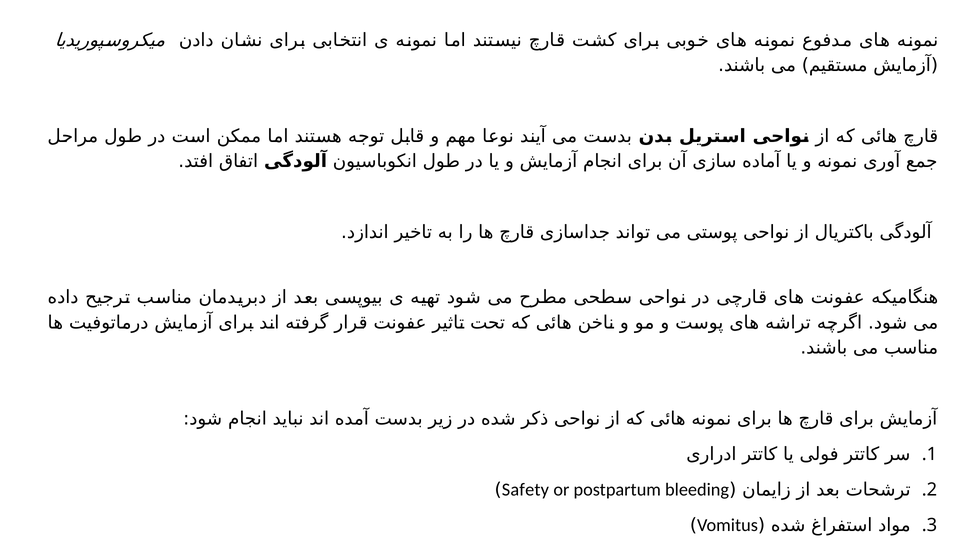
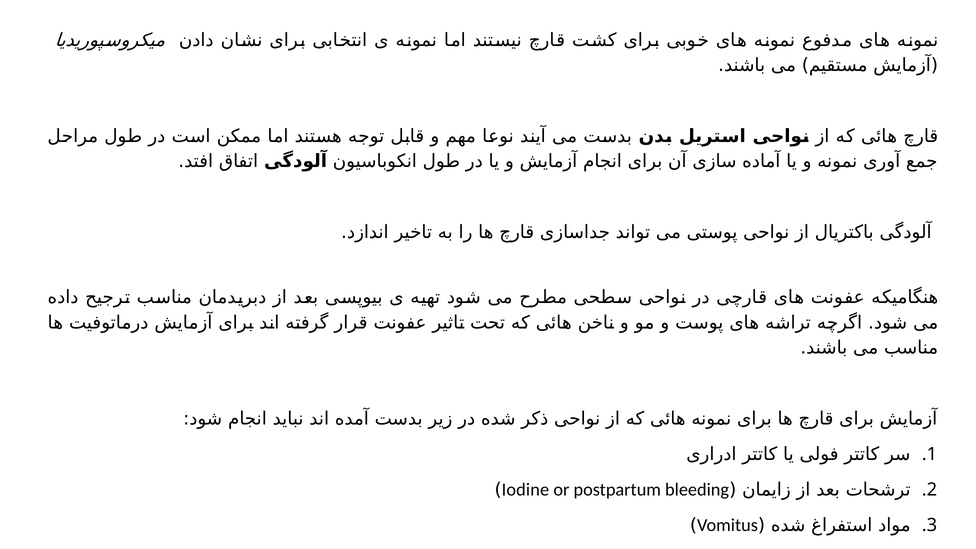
Safety: Safety -> Iodine
